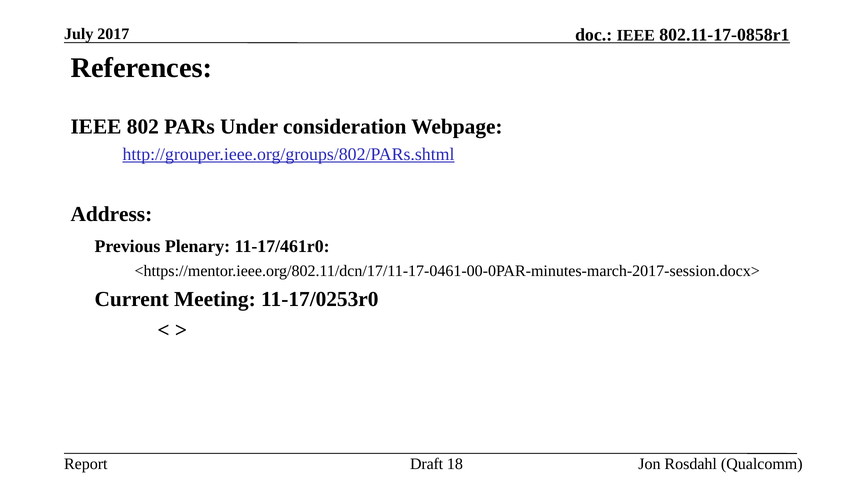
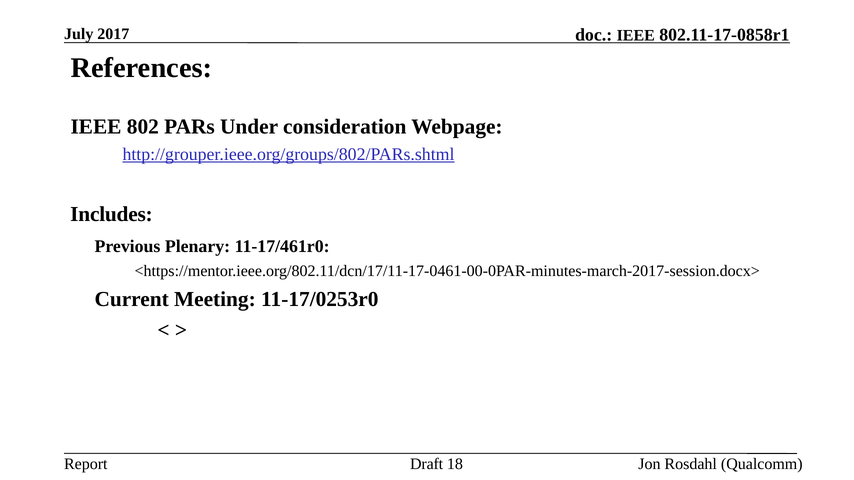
Address: Address -> Includes
